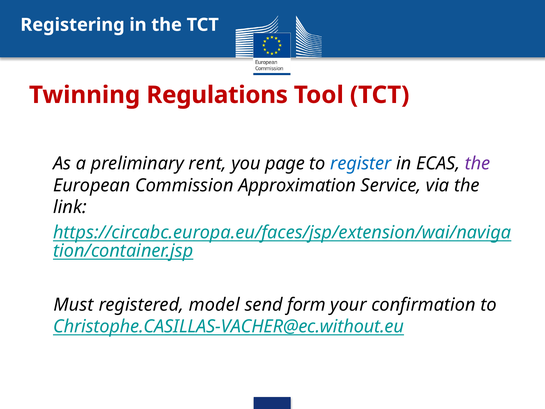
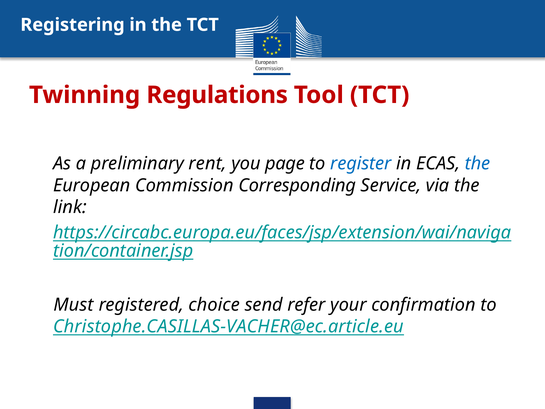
the at (478, 163) colour: purple -> blue
Approximation: Approximation -> Corresponding
model: model -> choice
form: form -> refer
Christophe.CASILLAS-VACHER@ec.without.eu: Christophe.CASILLAS-VACHER@ec.without.eu -> Christophe.CASILLAS-VACHER@ec.article.eu
